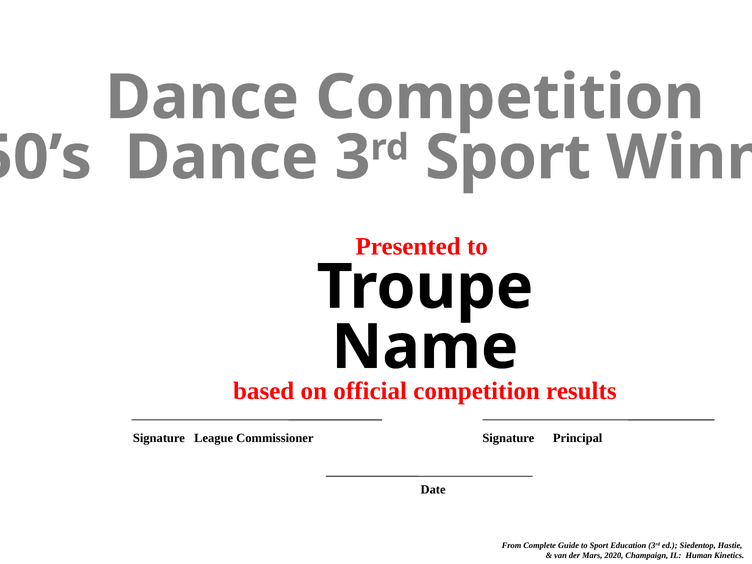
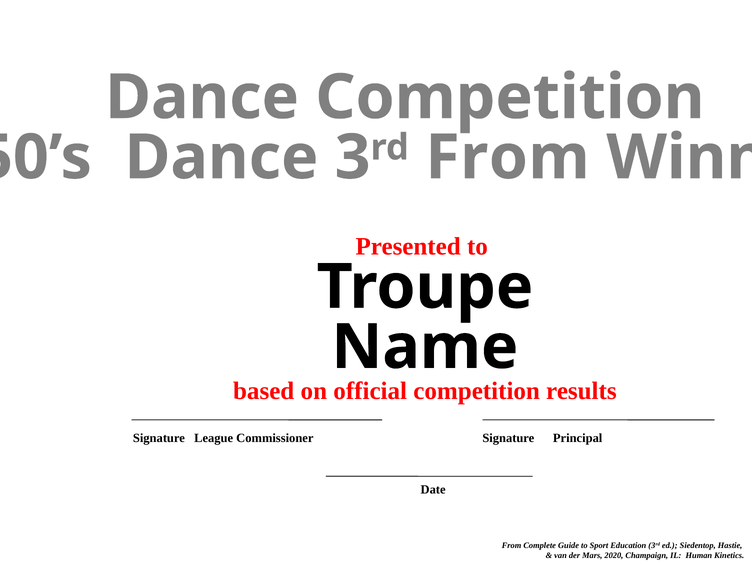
Sport at (508, 158): Sport -> From
